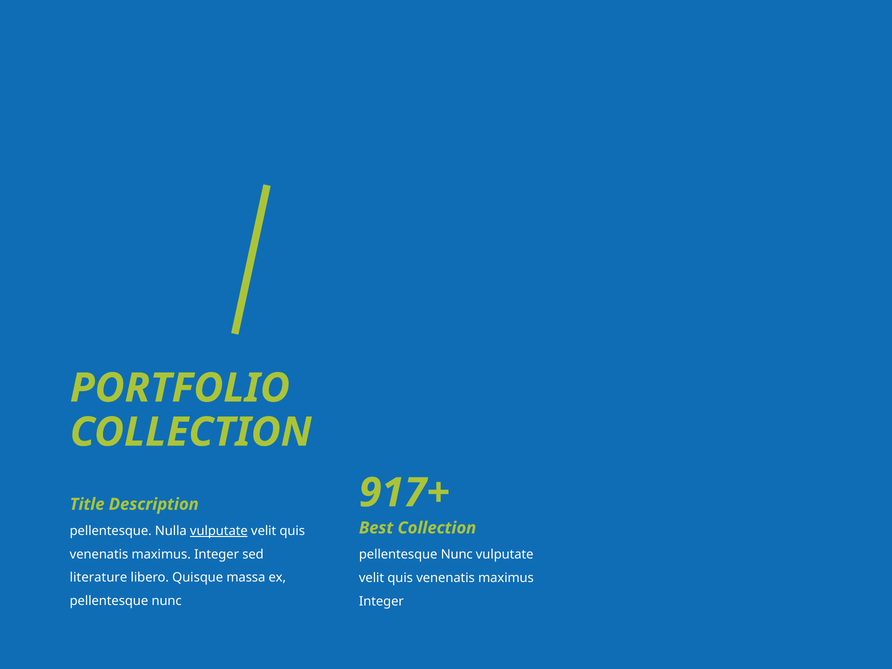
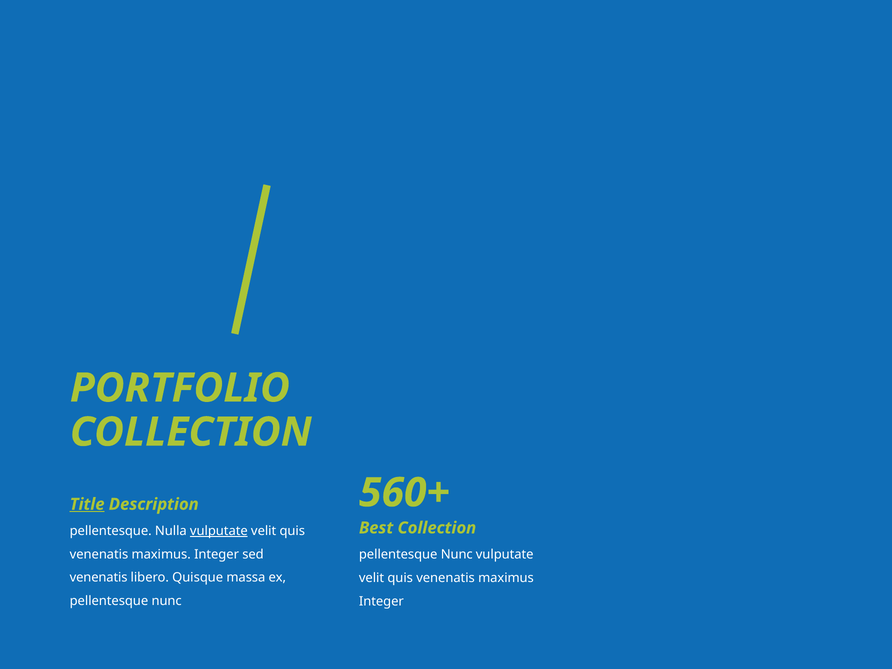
917+: 917+ -> 560+
Title underline: none -> present
literature at (99, 578): literature -> venenatis
